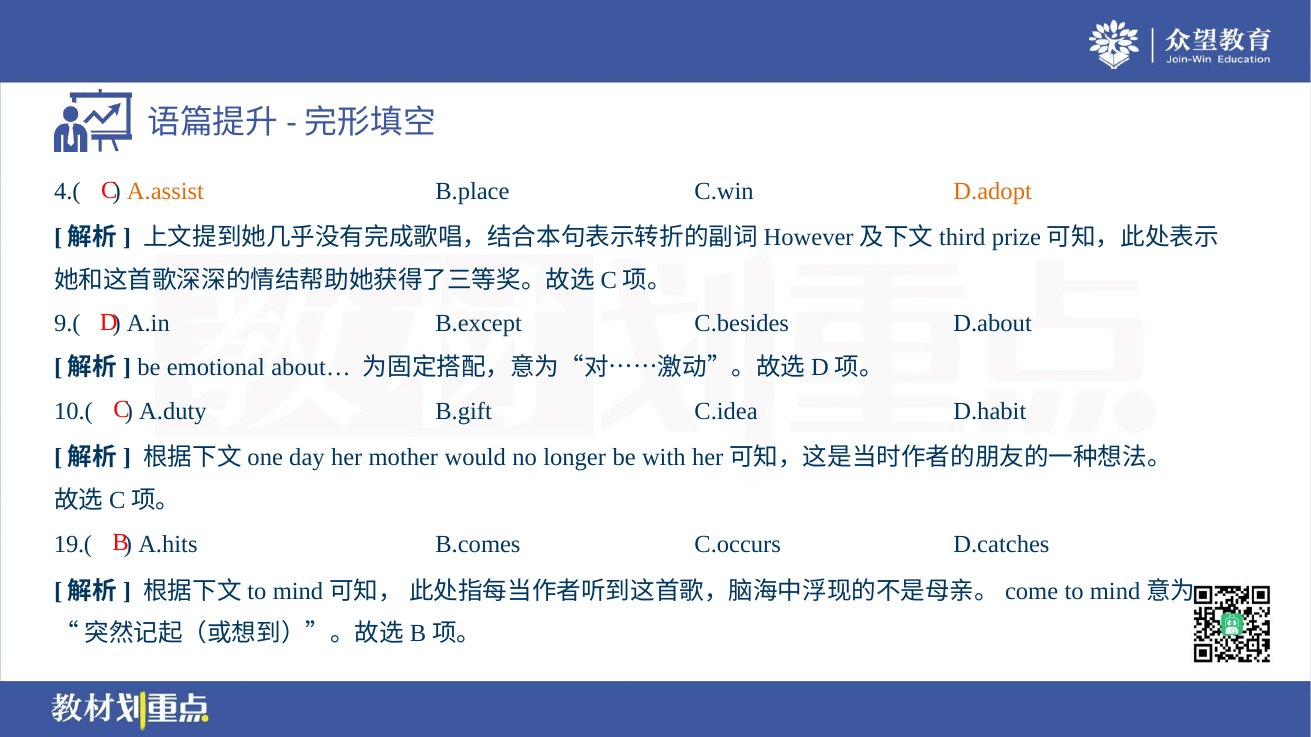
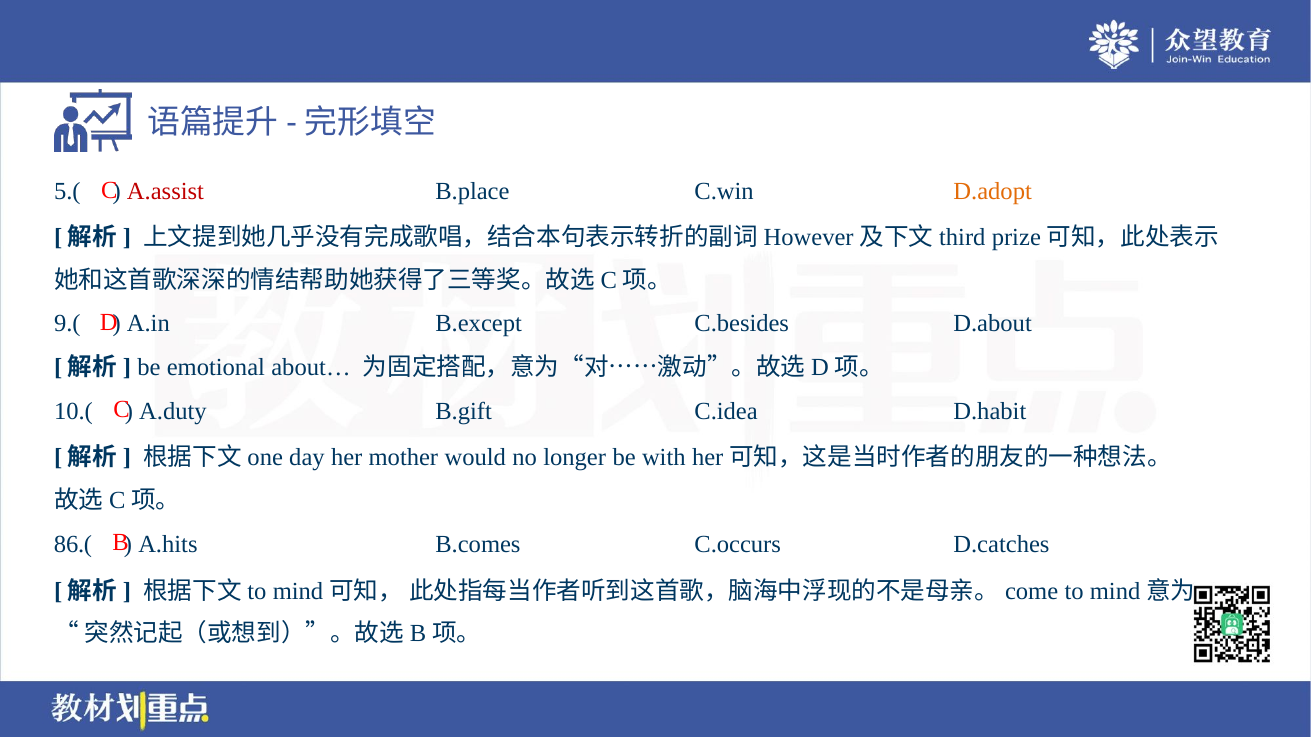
4.(: 4.( -> 5.(
A.assist colour: orange -> red
19.(: 19.( -> 86.(
